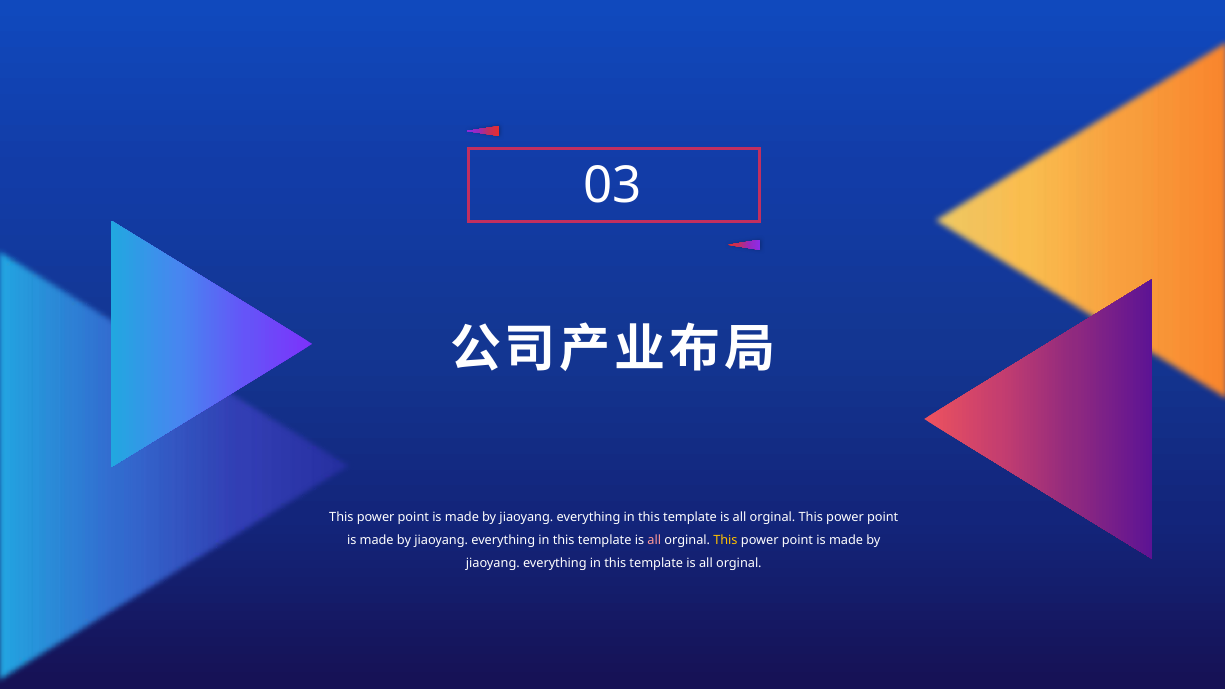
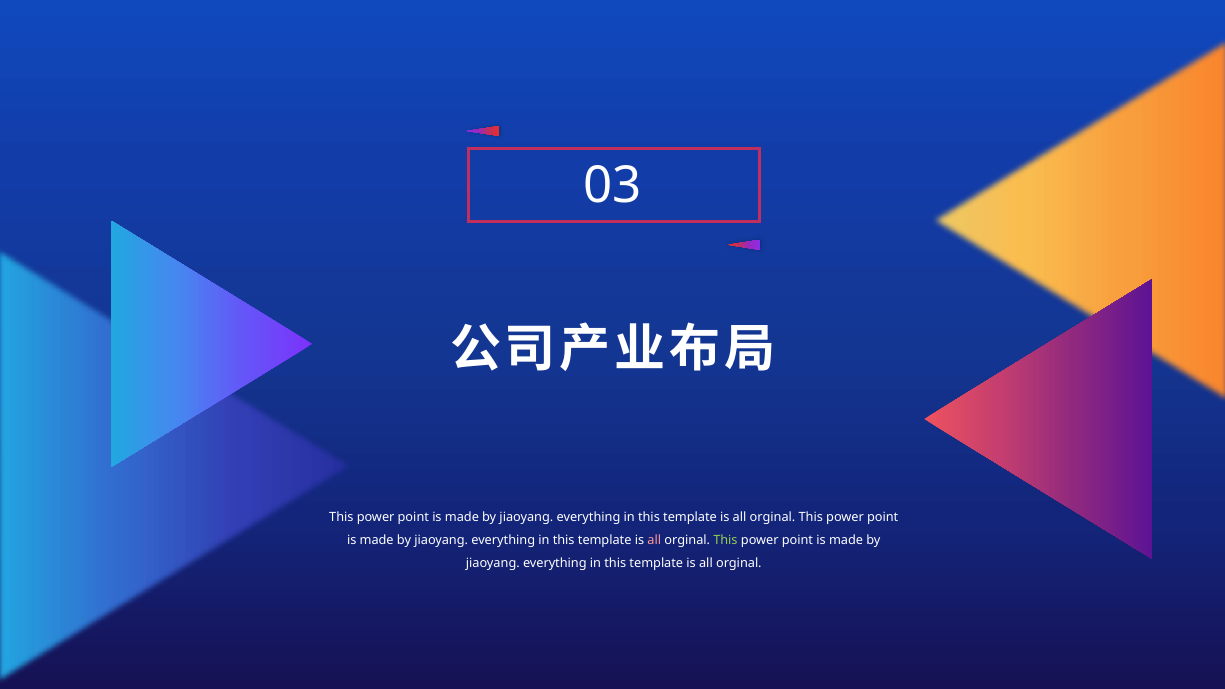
This at (725, 541) colour: yellow -> light green
